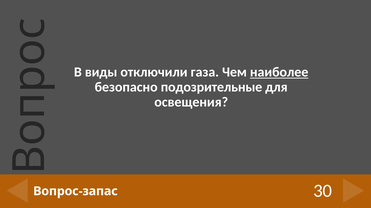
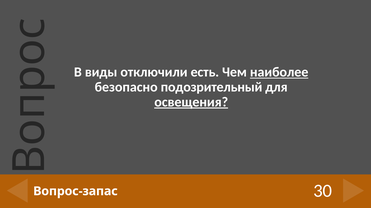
газа: газа -> есть
подозрительные: подозрительные -> подозрительный
освещения underline: none -> present
